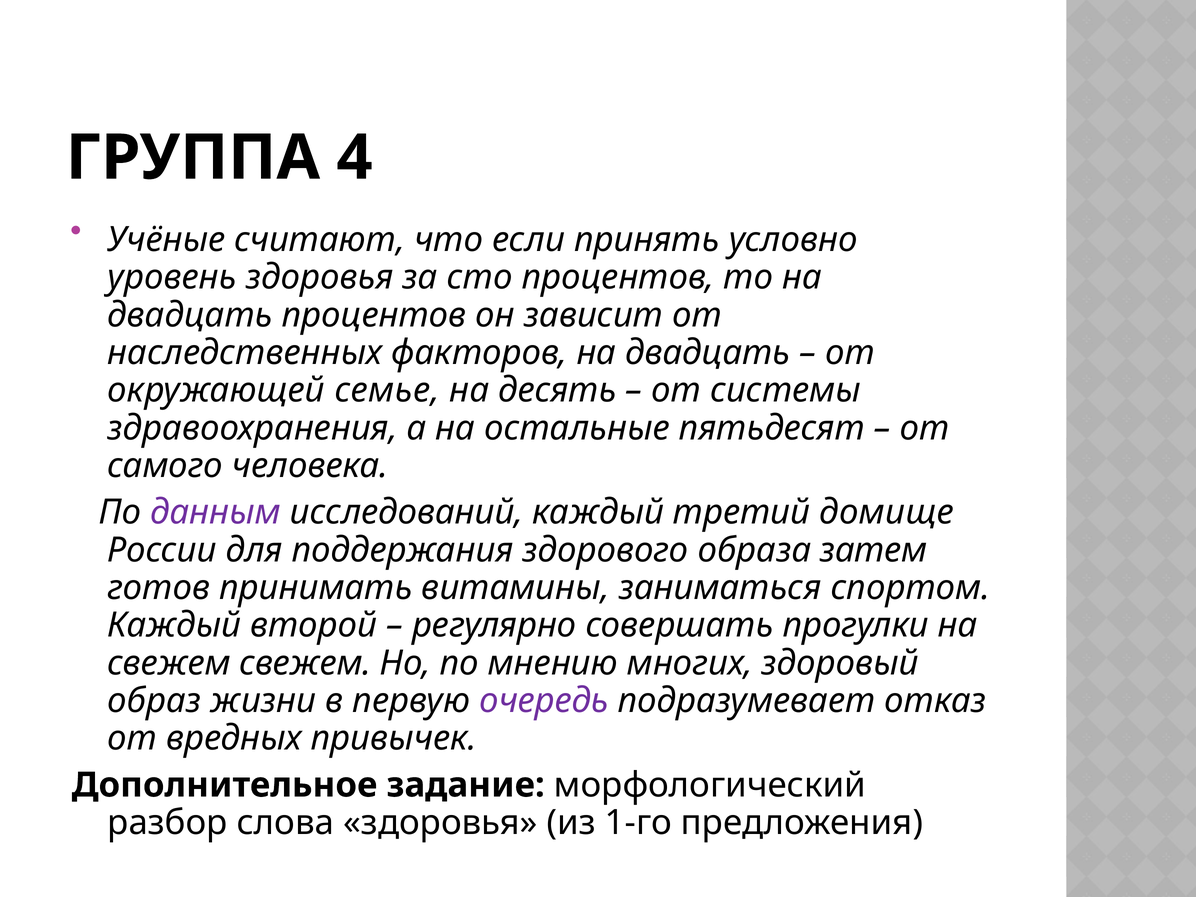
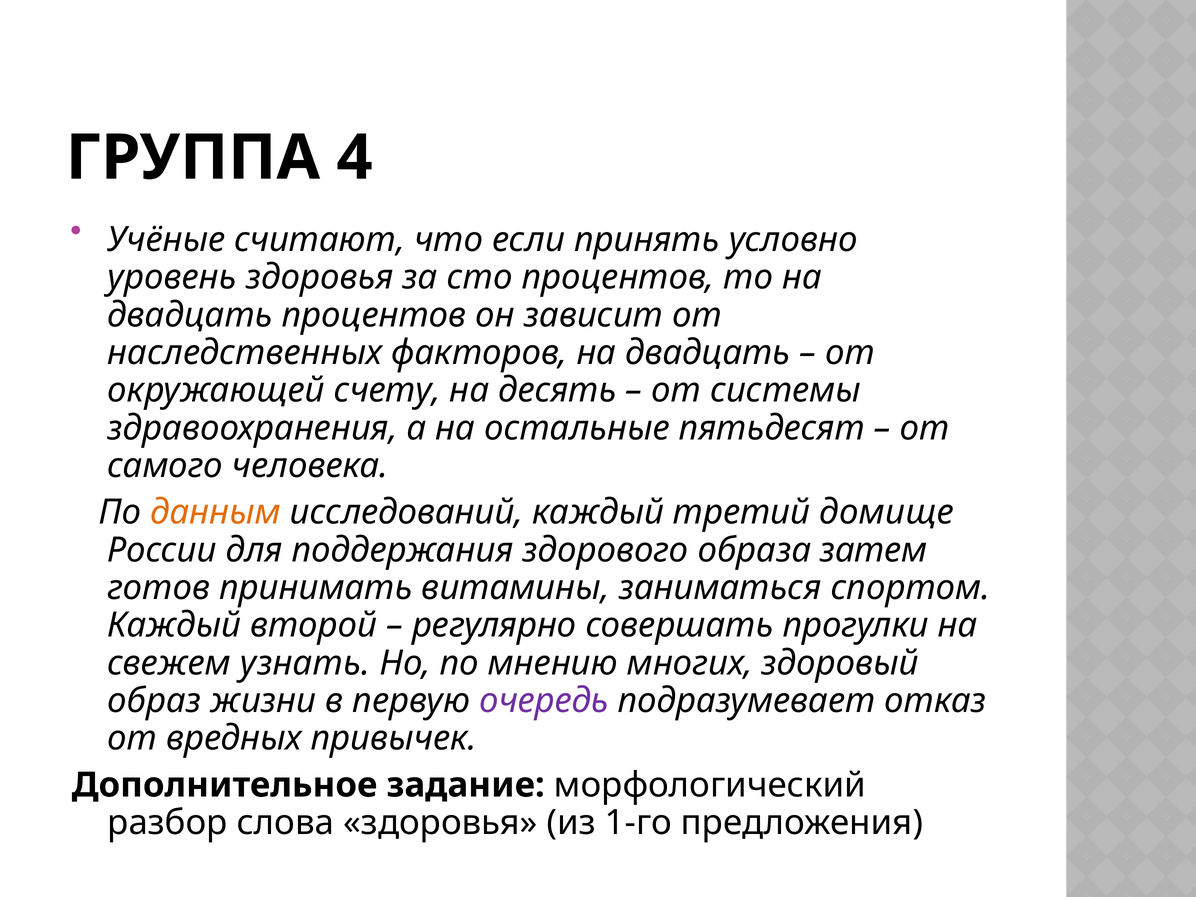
семье: семье -> счету
данным colour: purple -> orange
свежем свежем: свежем -> узнать
